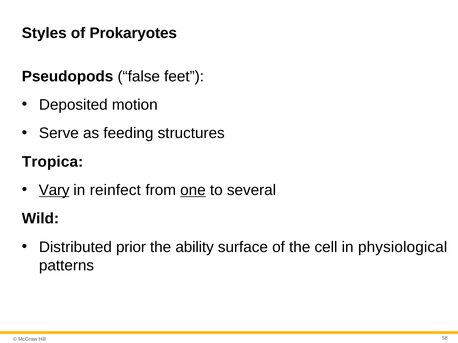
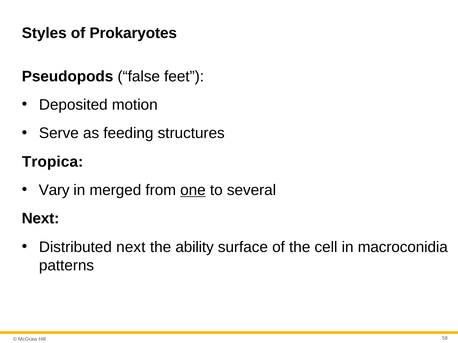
Vary underline: present -> none
reinfect: reinfect -> merged
Wild at (40, 219): Wild -> Next
Distributed prior: prior -> next
physiological: physiological -> macroconidia
